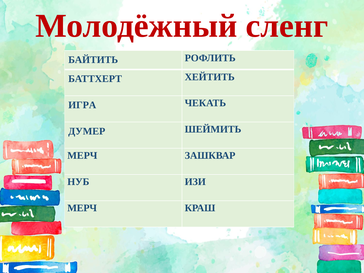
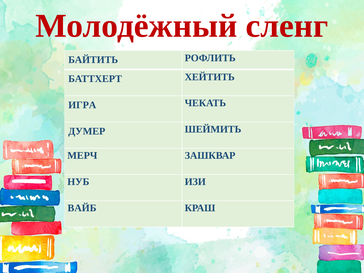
МЕРЧ at (82, 208): МЕРЧ -> ВАЙБ
